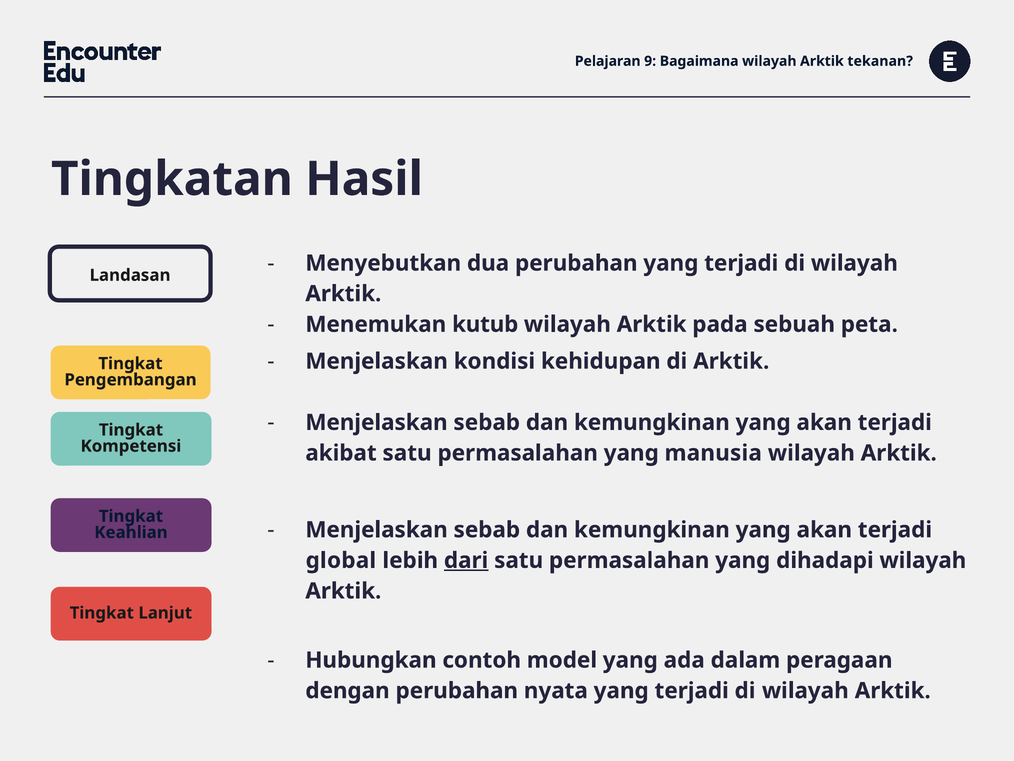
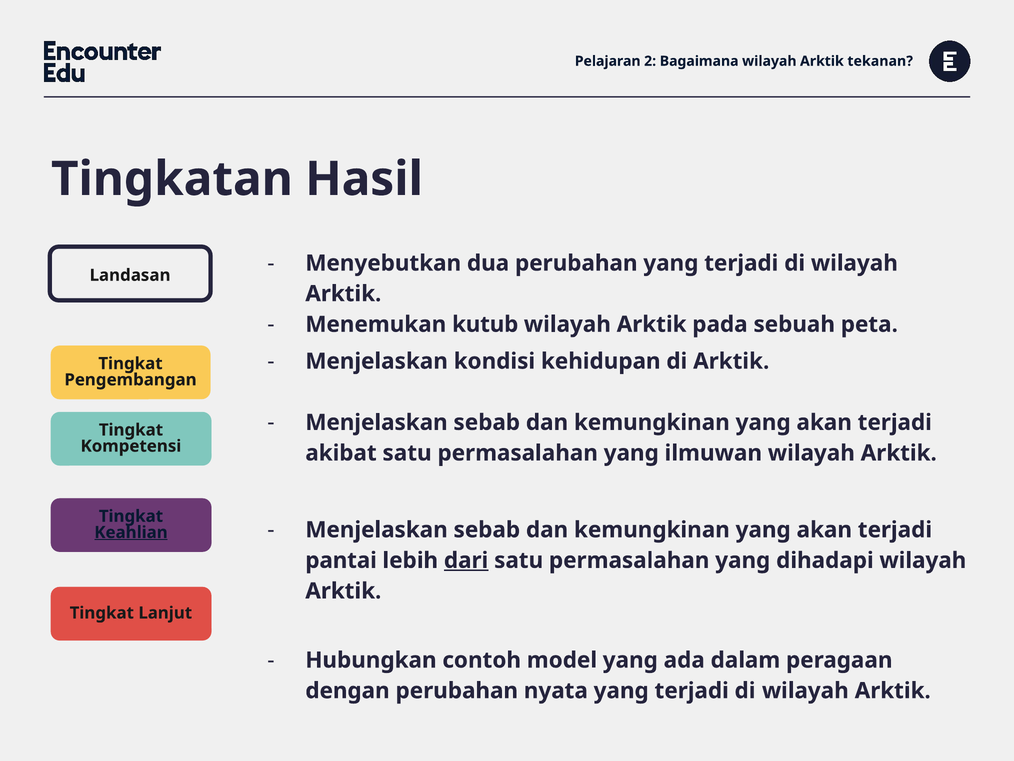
9: 9 -> 2
manusia: manusia -> ilmuwan
Keahlian underline: none -> present
global: global -> pantai
